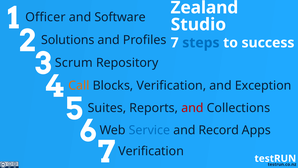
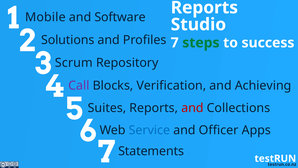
Zealand at (204, 8): Zealand -> Reports
Officer: Officer -> Mobile
steps colour: blue -> green
Call colour: orange -> purple
Exception: Exception -> Achieving
Record: Record -> Officer
Verification at (151, 151): Verification -> Statements
